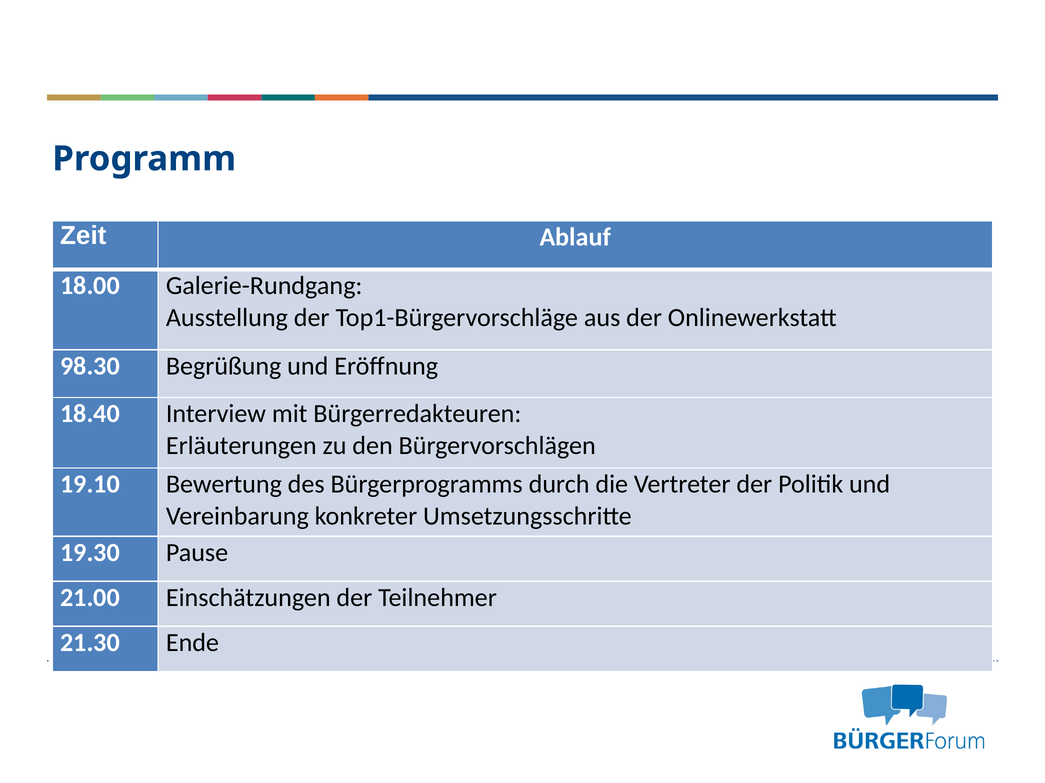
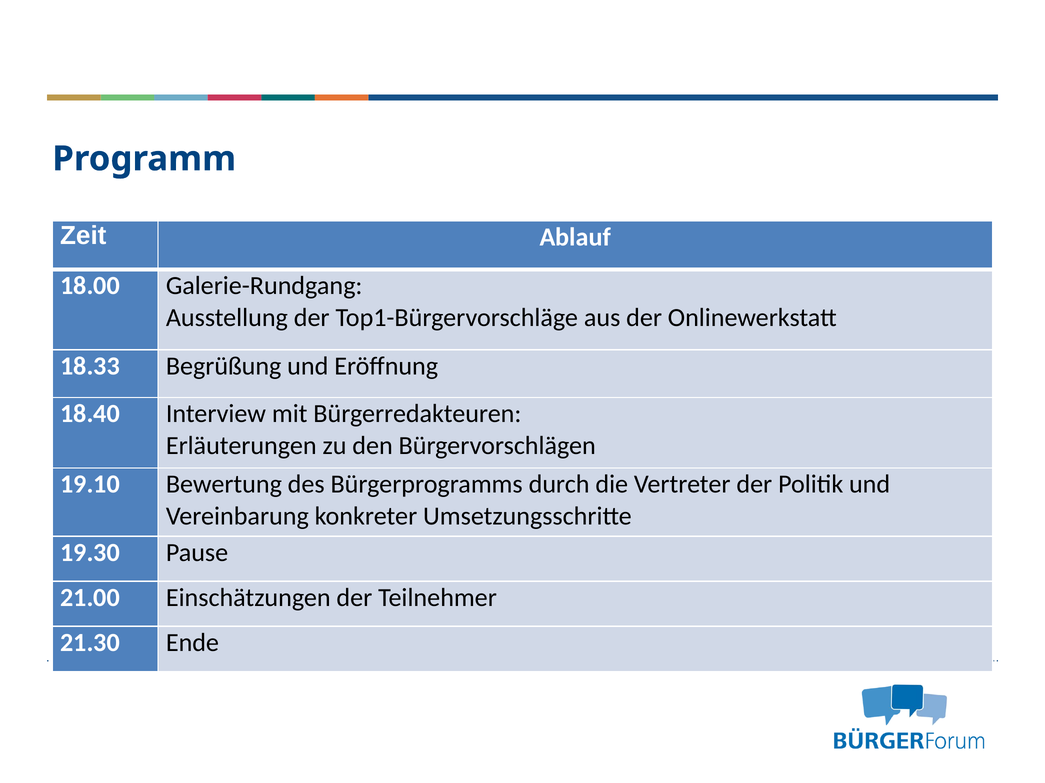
98.30: 98.30 -> 18.33
